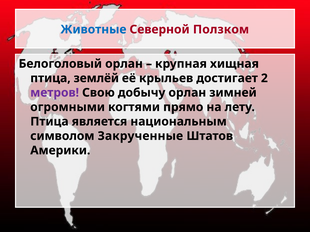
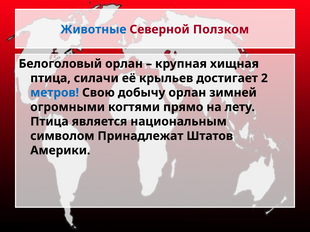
землёй: землёй -> силачи
метров colour: purple -> blue
Закрученные: Закрученные -> Принадлежат
